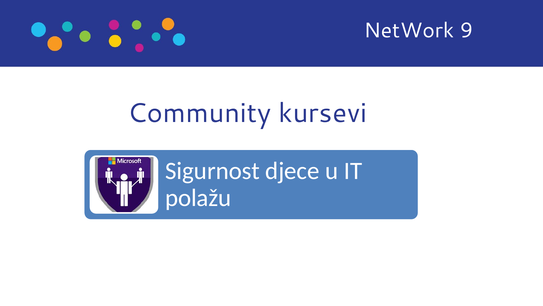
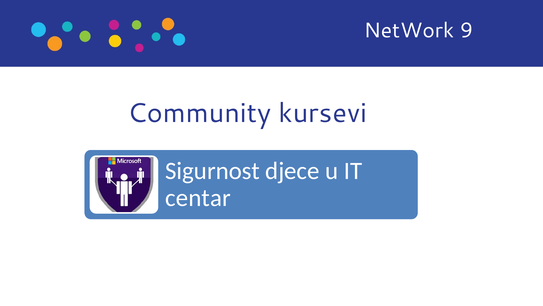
polažu: polažu -> centar
